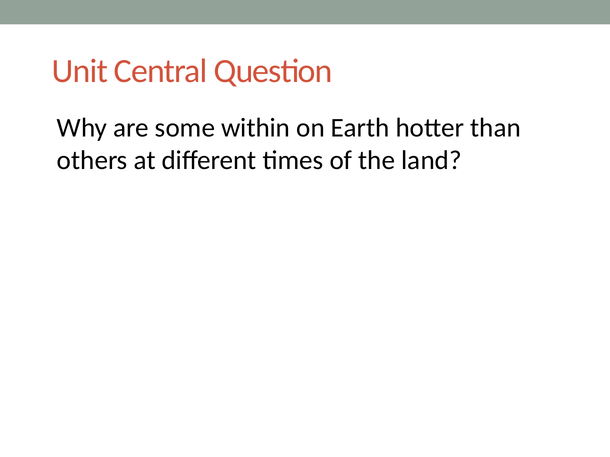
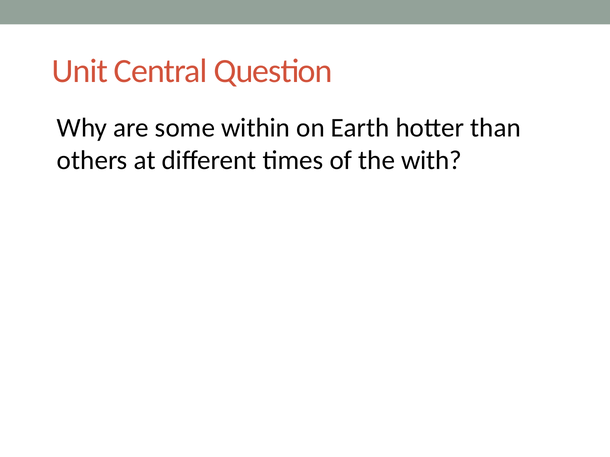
land: land -> with
